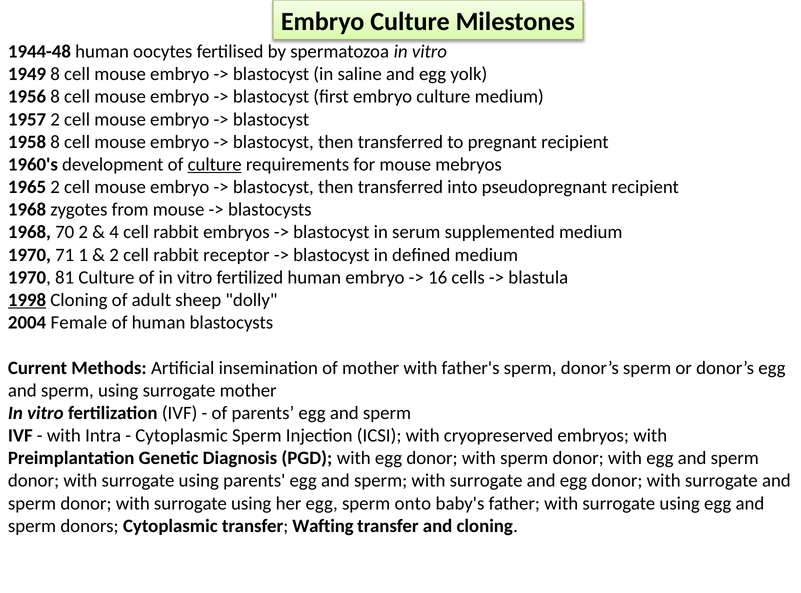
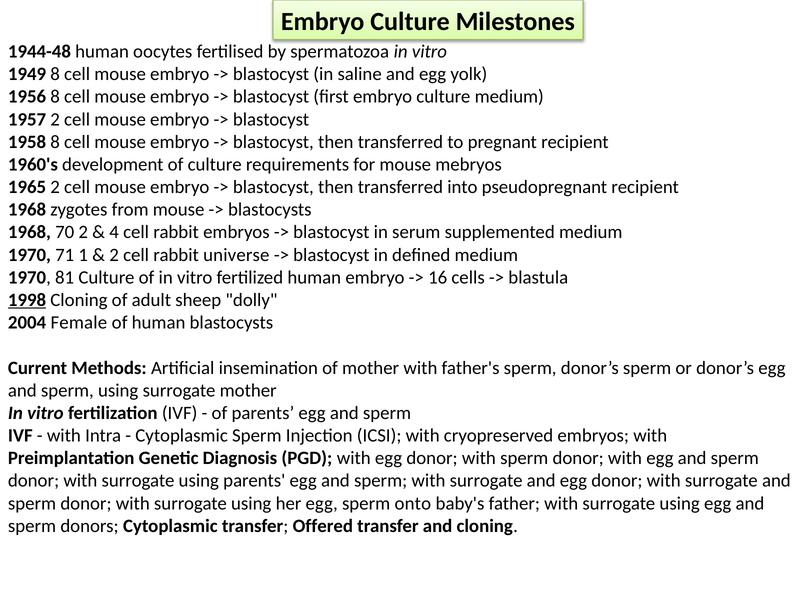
culture at (215, 165) underline: present -> none
receptor: receptor -> universe
Wafting: Wafting -> Offered
